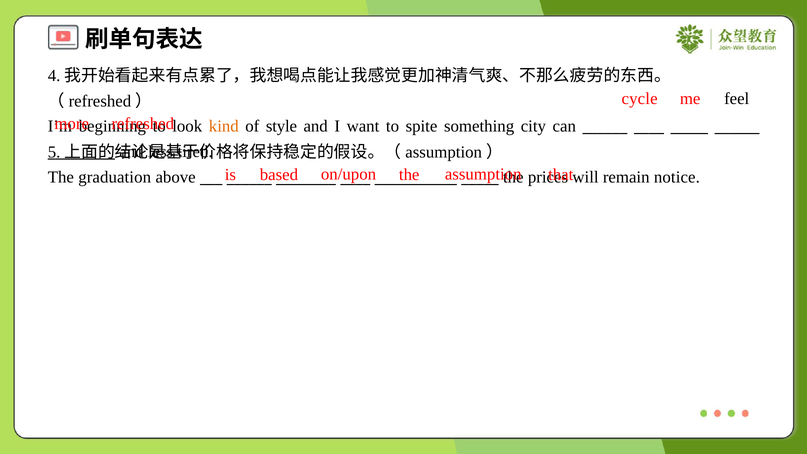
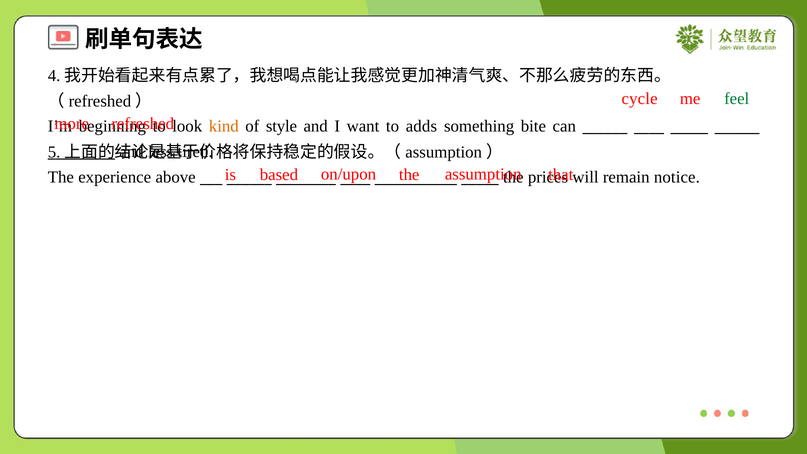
feel colour: black -> green
spite: spite -> adds
city: city -> bite
graduation: graduation -> experience
